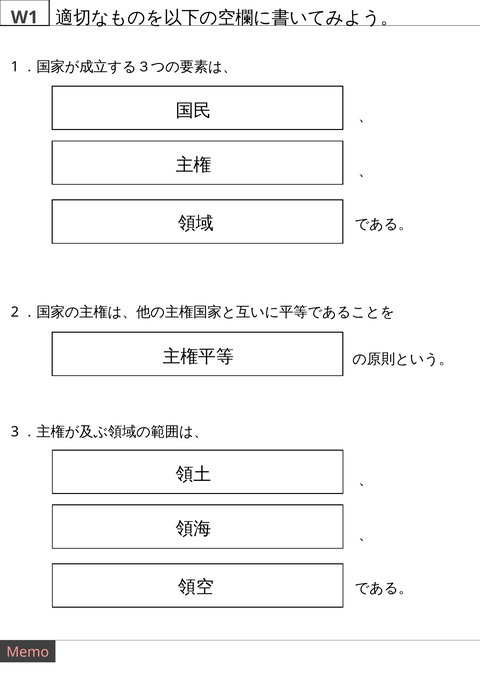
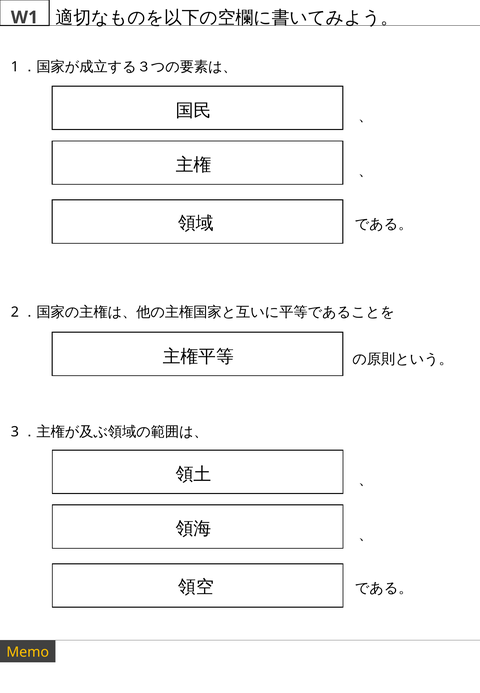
Memo colour: pink -> yellow
